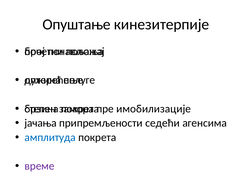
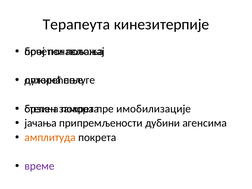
Опуштање: Опуштање -> Терапеута
седећи: седећи -> дубини
амплитуда colour: blue -> orange
